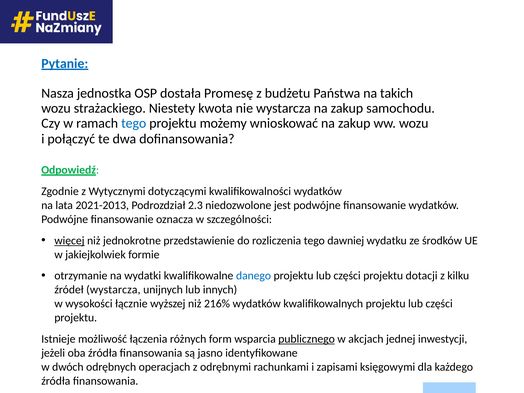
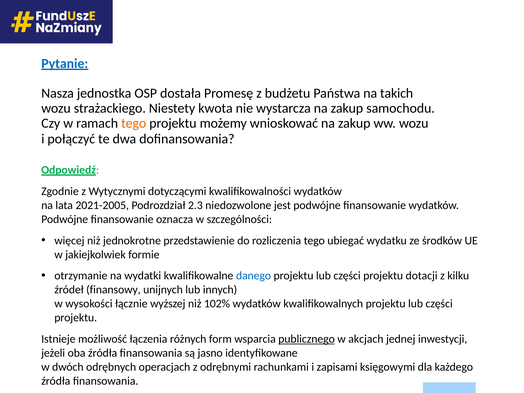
tego at (134, 123) colour: blue -> orange
2021-2013: 2021-2013 -> 2021-2005
więcej underline: present -> none
dawniej: dawniej -> ubiegać
źródeł wystarcza: wystarcza -> finansowy
216%: 216% -> 102%
